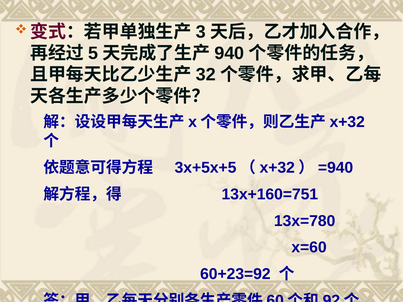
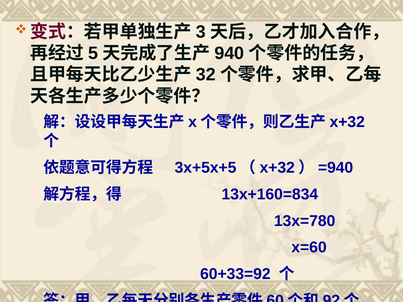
13x+160=751: 13x+160=751 -> 13x+160=834
60+23=92: 60+23=92 -> 60+33=92
